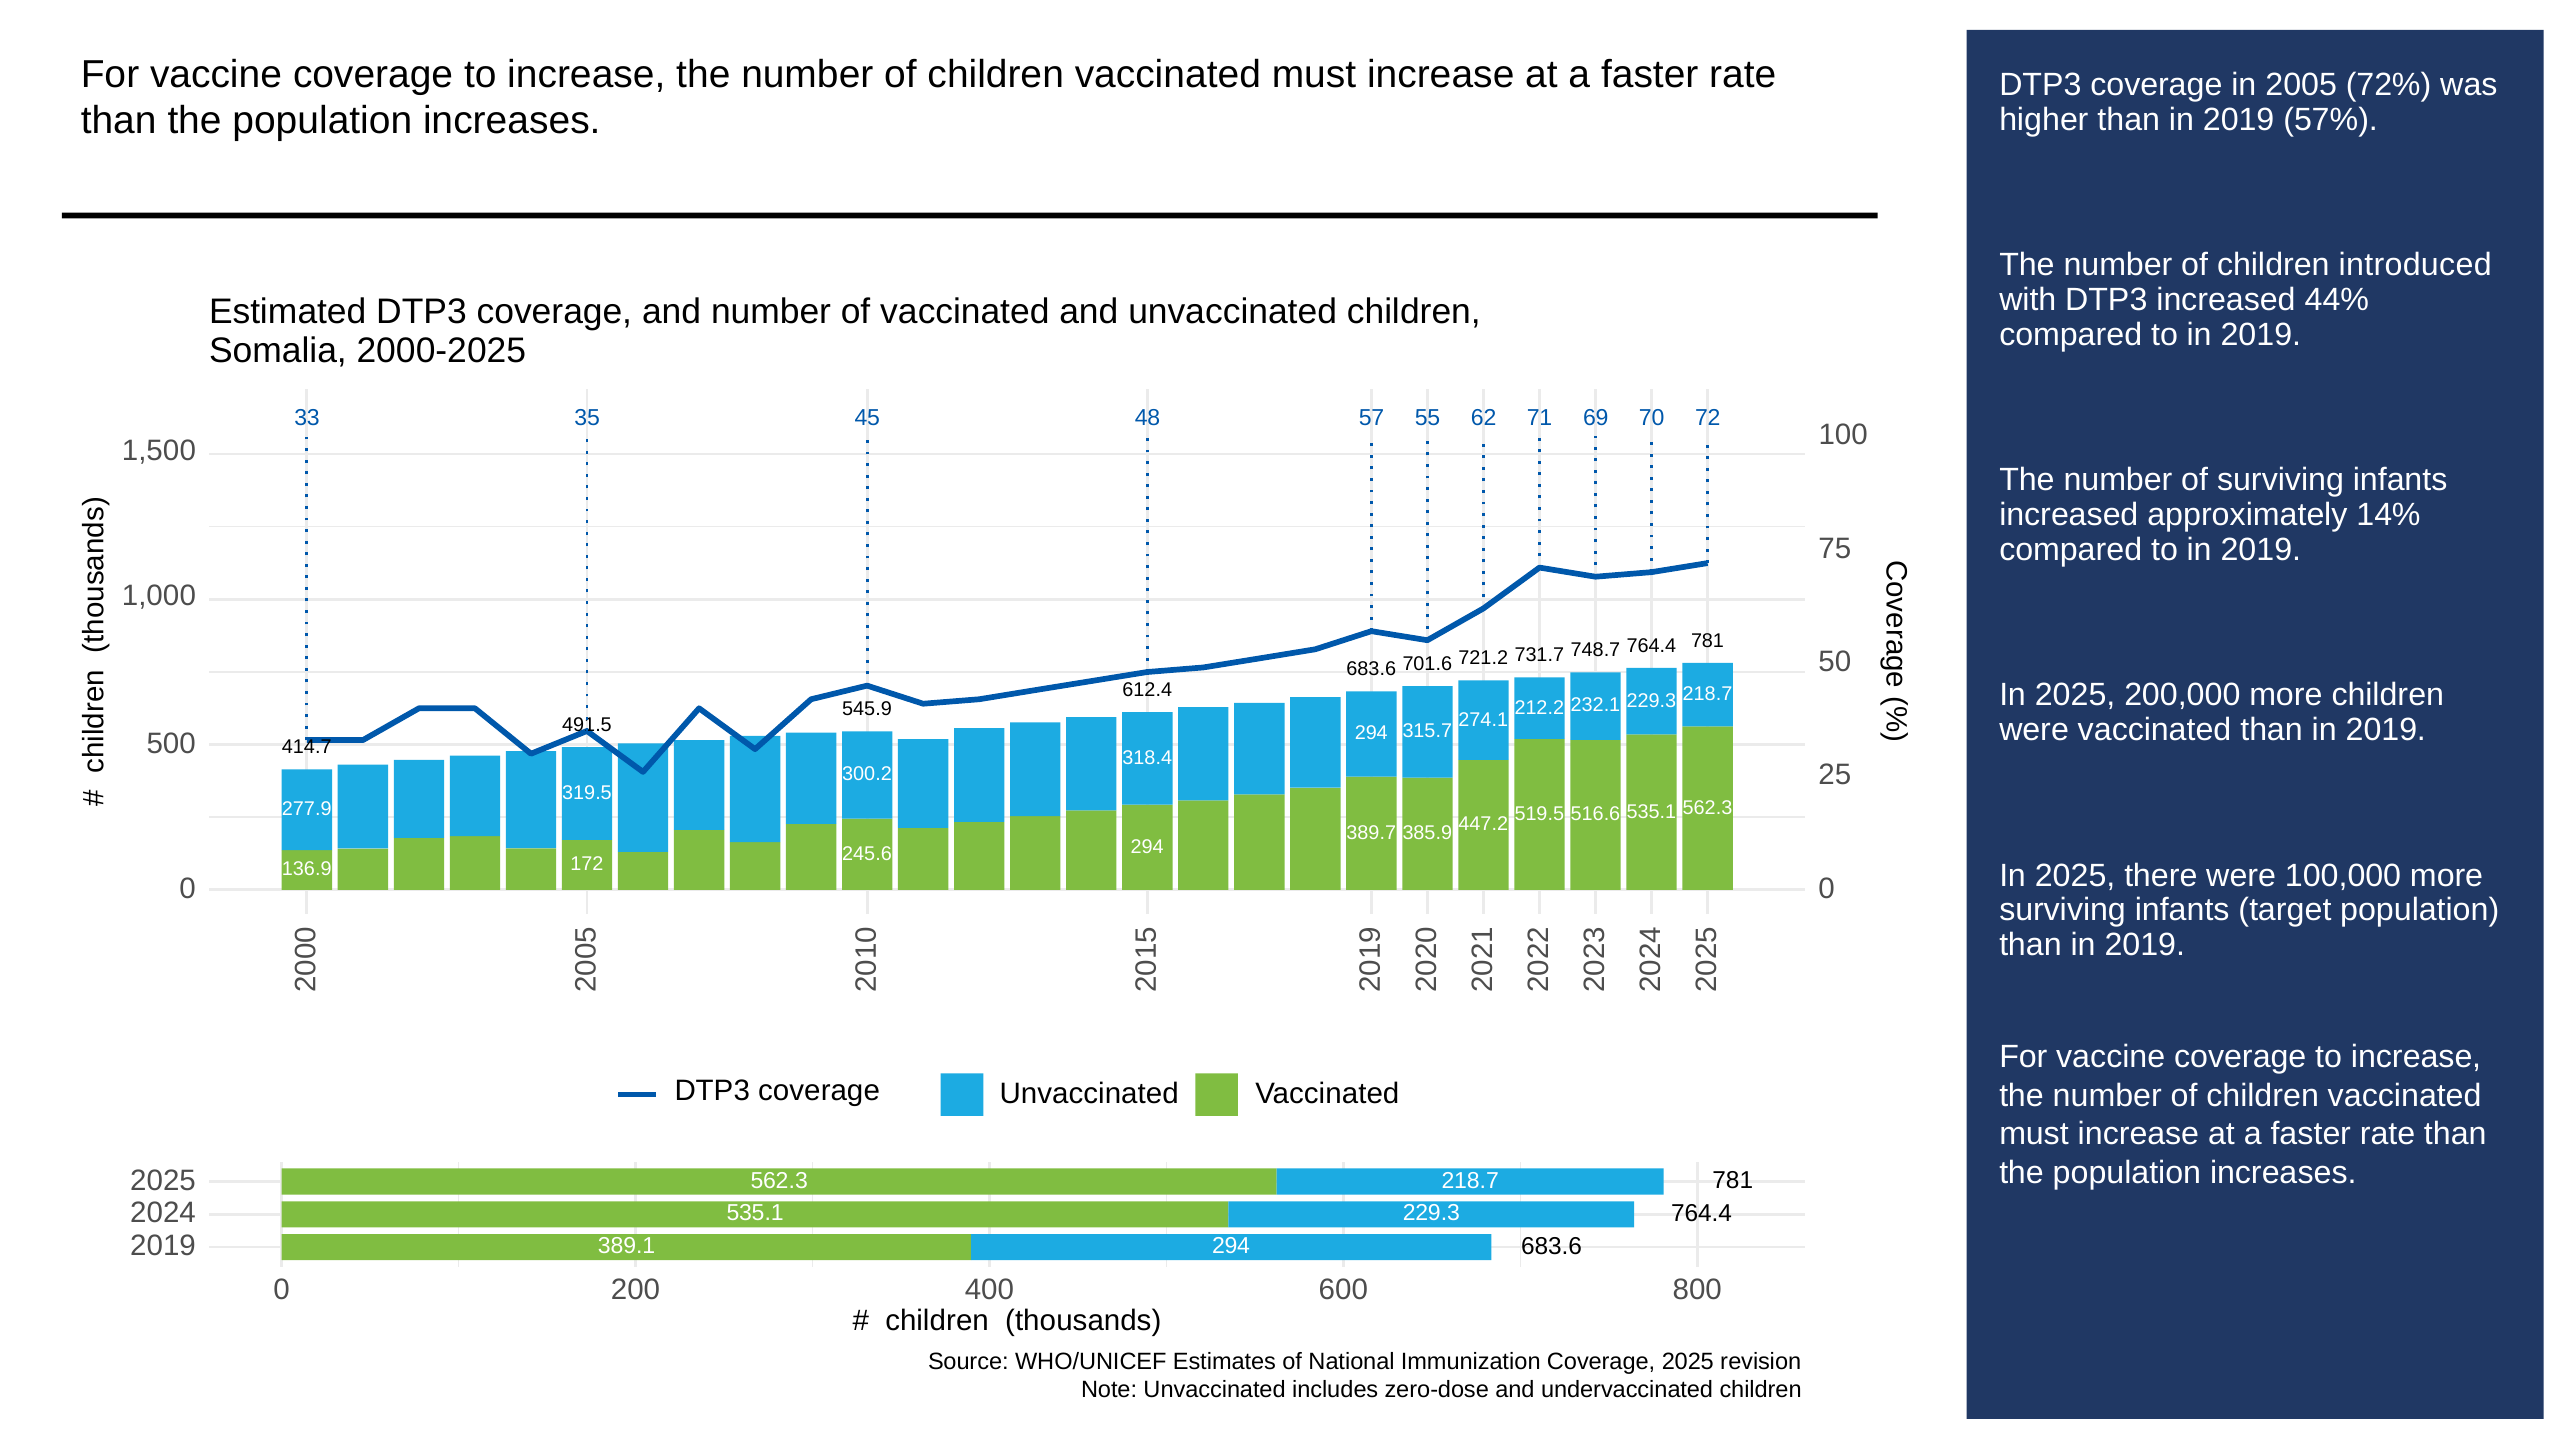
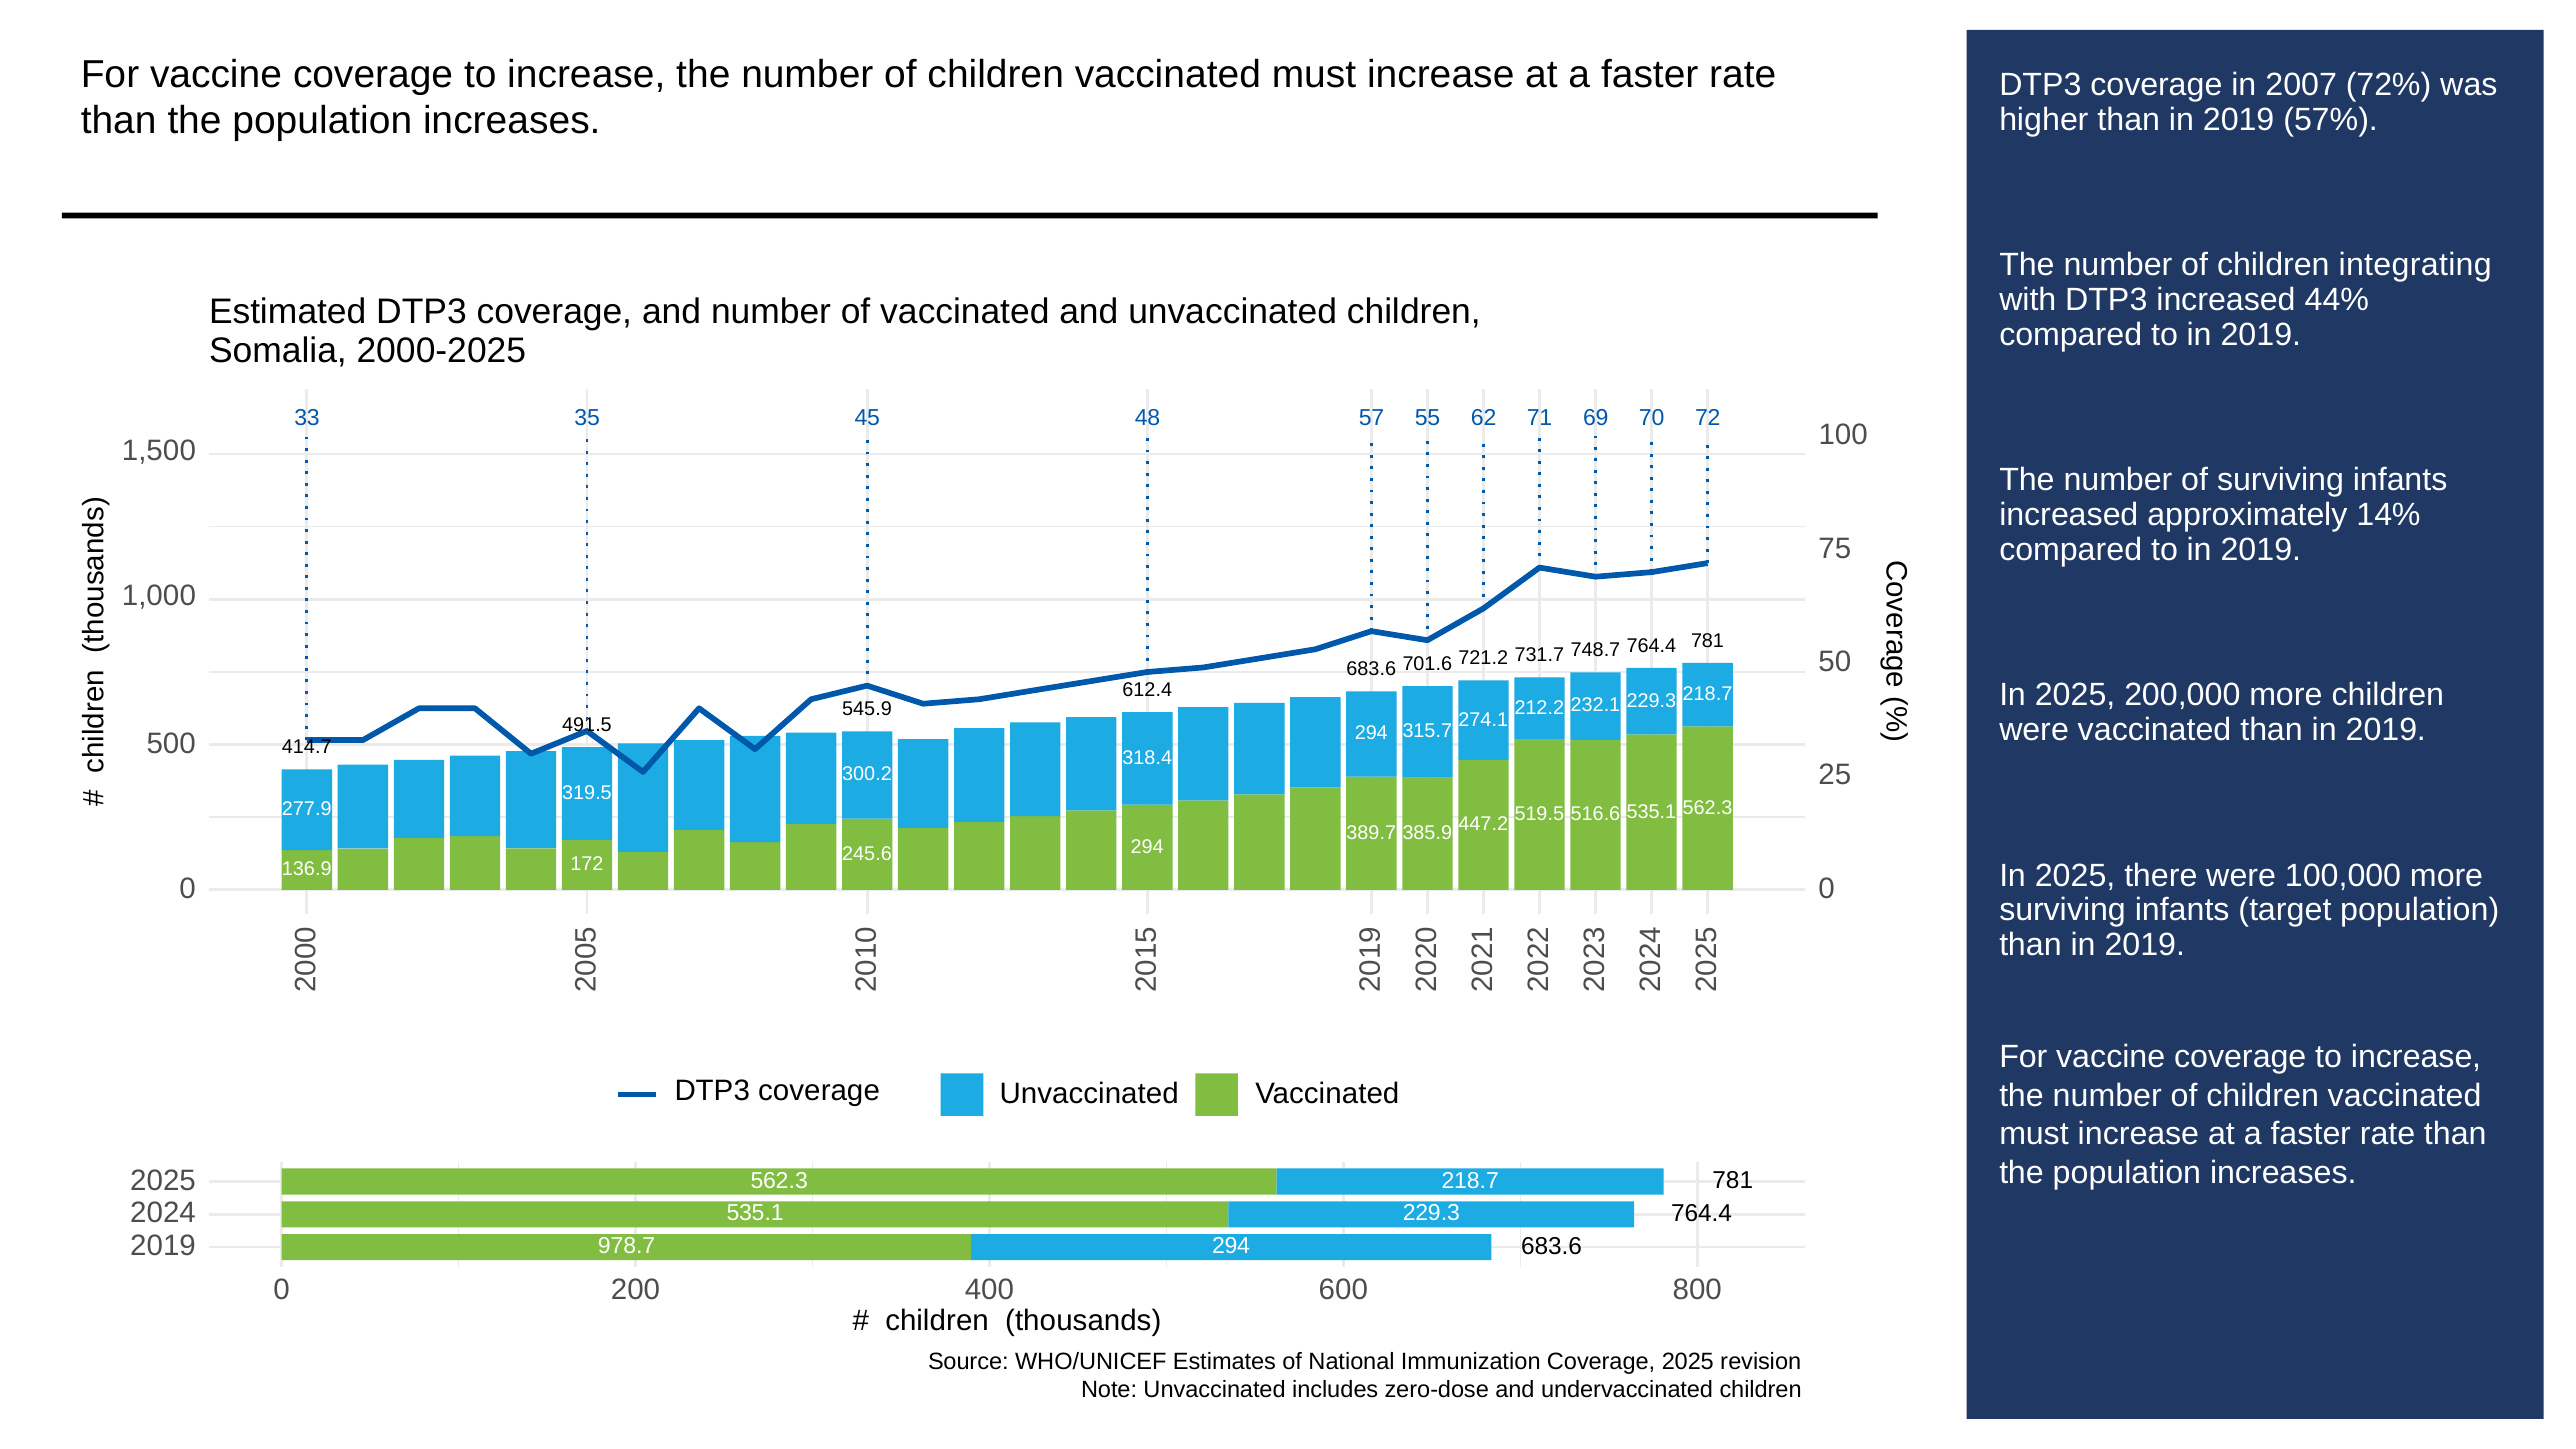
2005: 2005 -> 2007
introduced: introduced -> integrating
389.1: 389.1 -> 978.7
